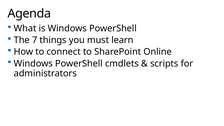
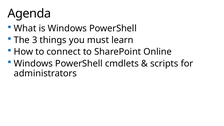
7: 7 -> 3
